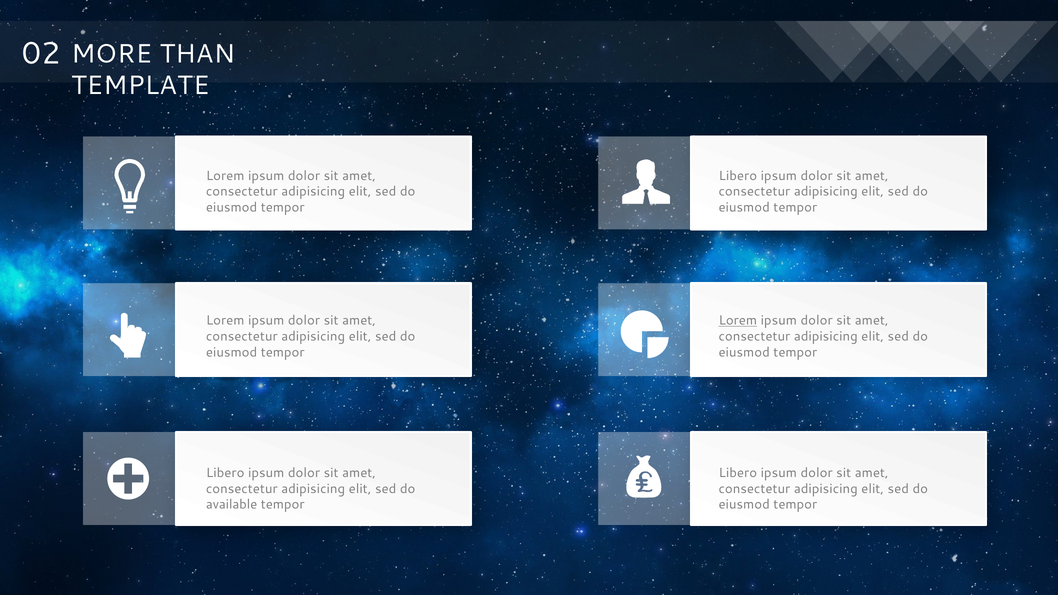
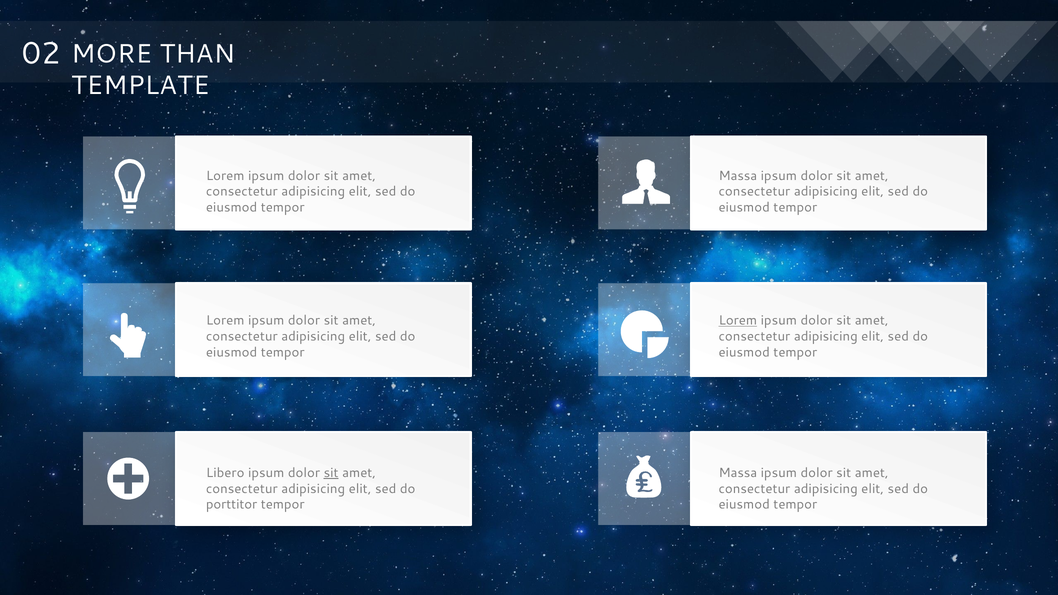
Libero at (738, 176): Libero -> Massa
sit at (331, 473) underline: none -> present
Libero at (738, 473): Libero -> Massa
available: available -> porttitor
